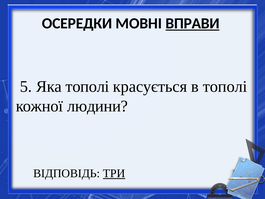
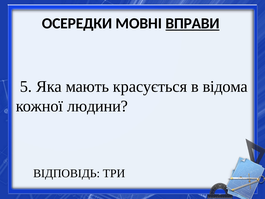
Яка тополі: тополі -> мають
в тополі: тополі -> відома
ТРИ underline: present -> none
